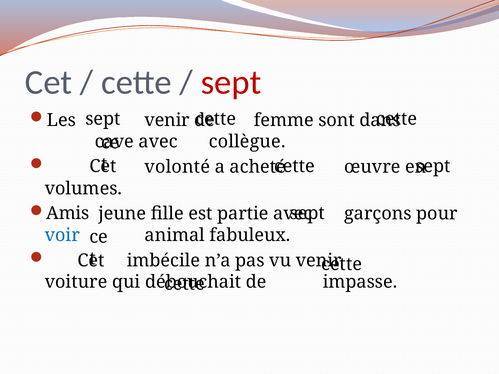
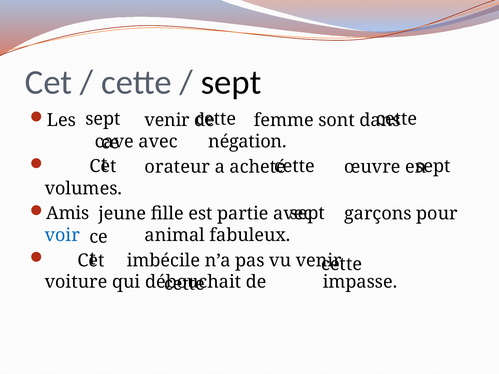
sept at (231, 82) colour: red -> black
collègue: collègue -> négation
volonté: volonté -> orateur
